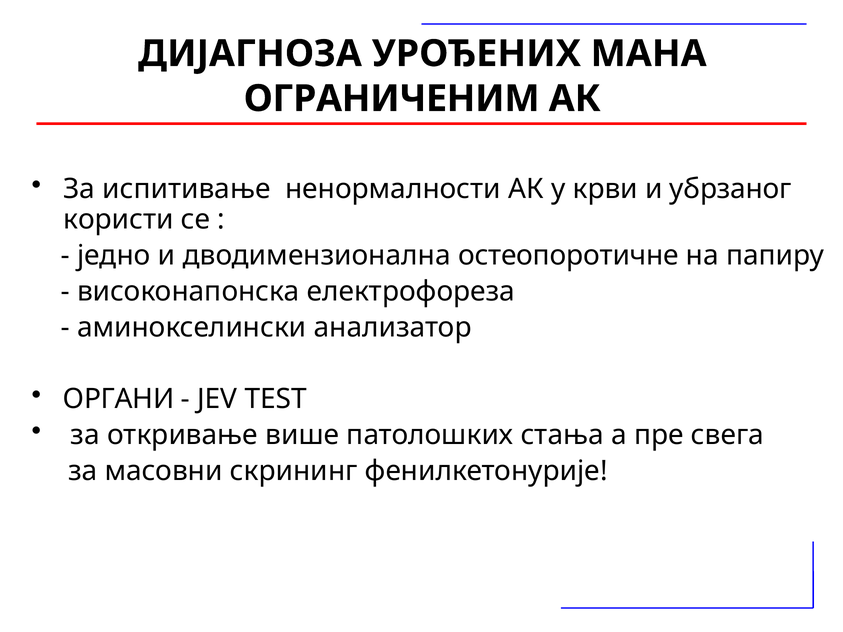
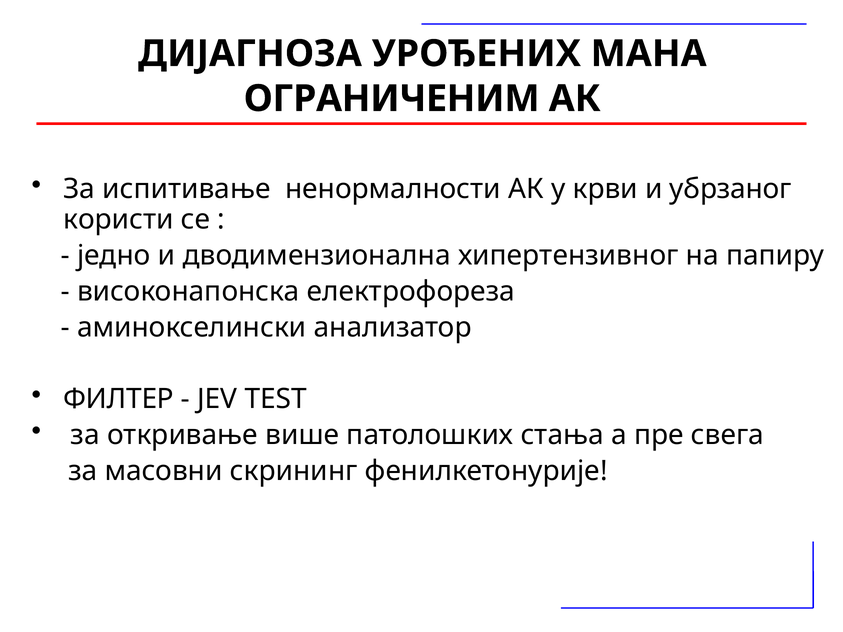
остеопоротичне: остеопоротичне -> хипертензивног
ОРГАНИ: ОРГАНИ -> ФИЛТЕР
